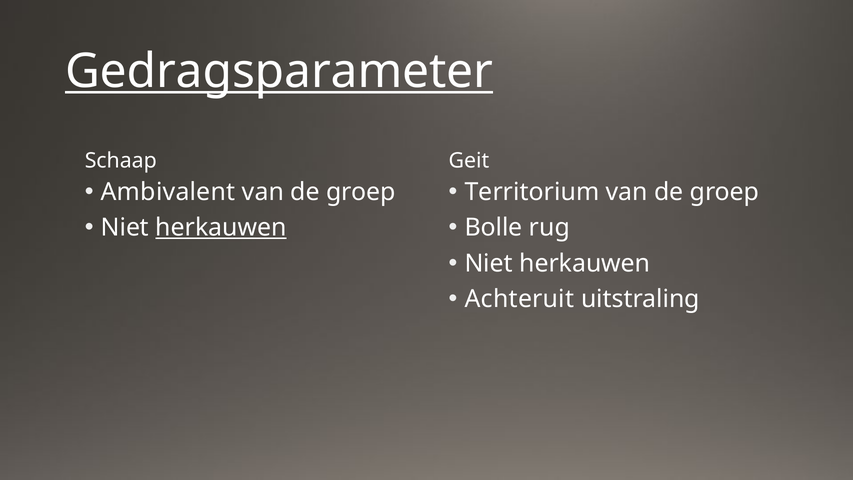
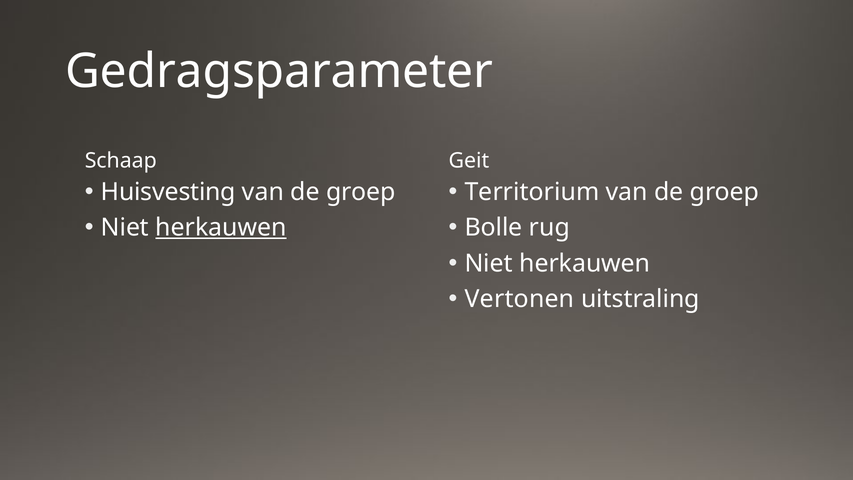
Gedragsparameter underline: present -> none
Ambivalent: Ambivalent -> Huisvesting
Achteruit: Achteruit -> Vertonen
